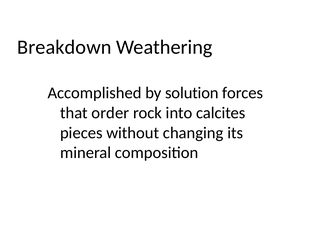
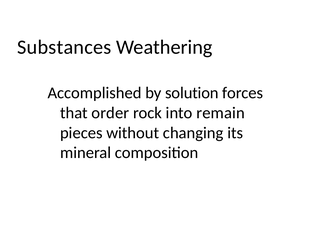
Breakdown: Breakdown -> Substances
calcites: calcites -> remain
